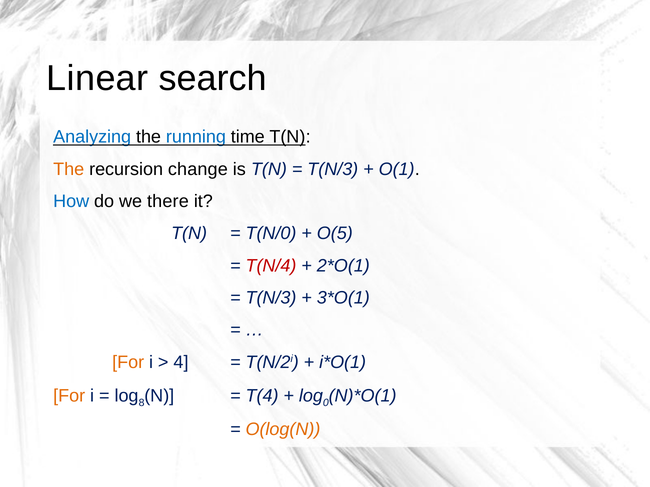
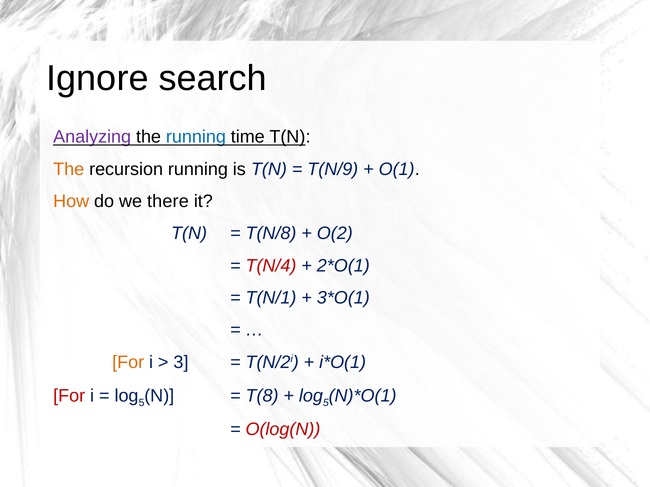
Linear: Linear -> Ignore
Analyzing colour: blue -> purple
recursion change: change -> running
T(N/3 at (333, 169): T(N/3 -> T(N/9
How colour: blue -> orange
T(N/0: T(N/0 -> T(N/8
O(5: O(5 -> O(2
T(N/3 at (271, 298): T(N/3 -> T(N/1
4: 4 -> 3
For at (69, 396) colour: orange -> red
8 at (142, 403): 8 -> 5
T(4: T(4 -> T(8
0 at (326, 403): 0 -> 5
O(log(N colour: orange -> red
